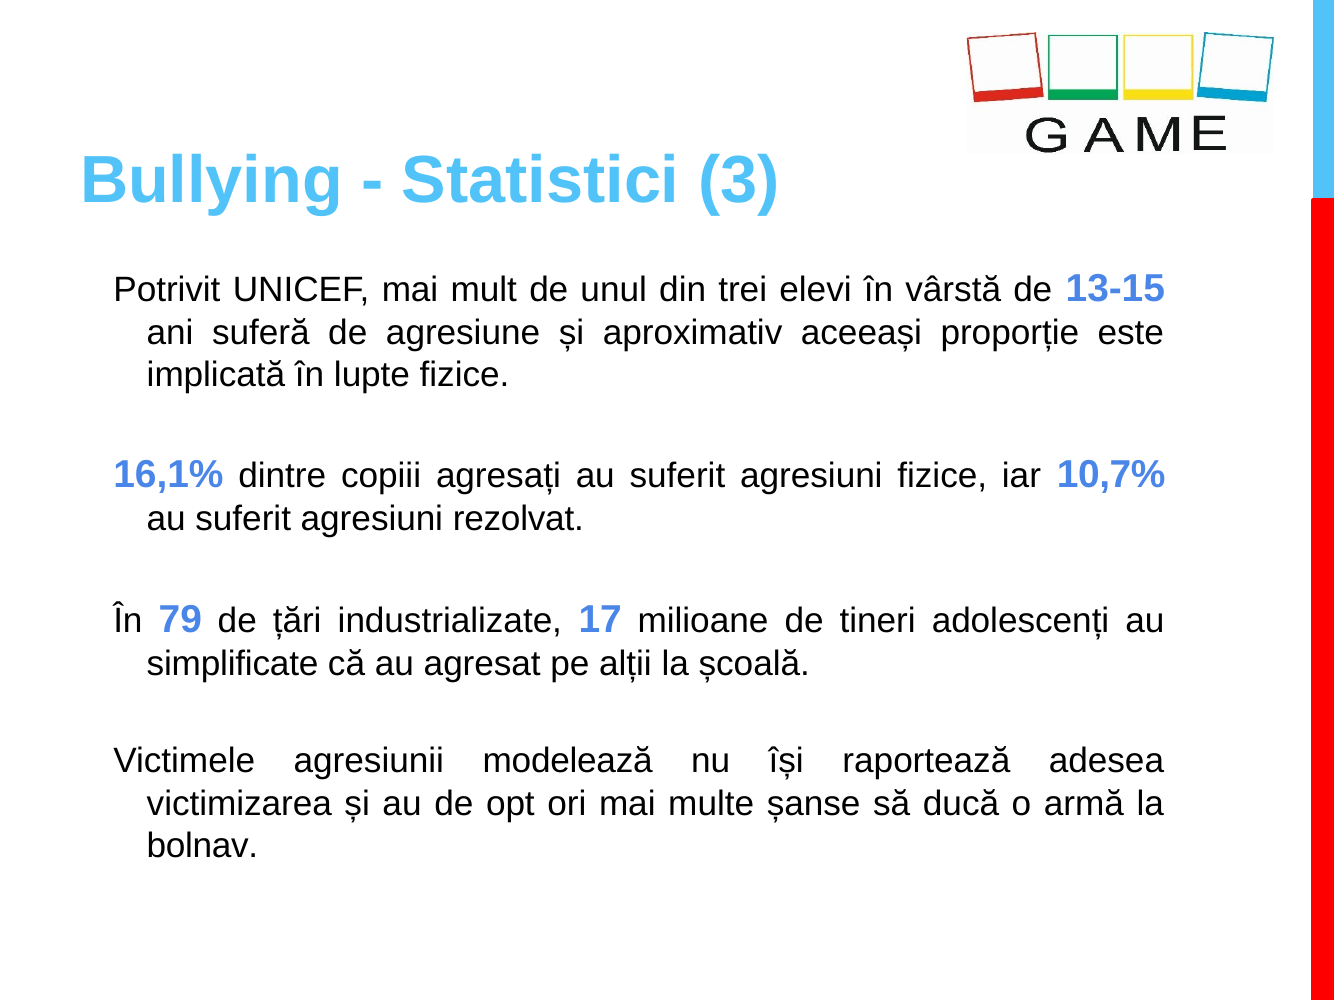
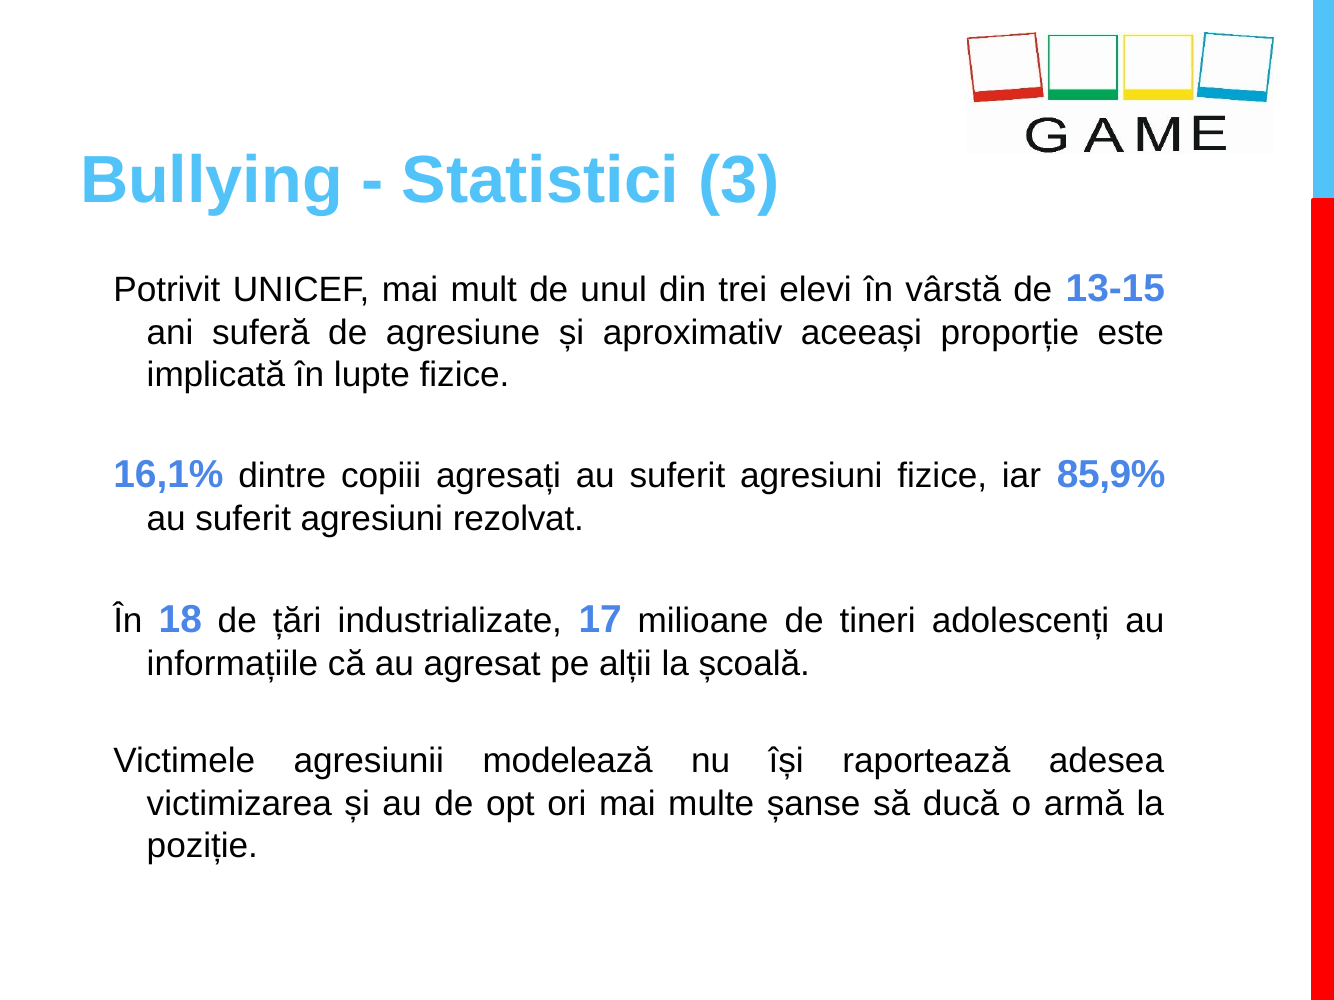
10,7%: 10,7% -> 85,9%
79: 79 -> 18
simplificate: simplificate -> informațiile
bolnav: bolnav -> poziție
